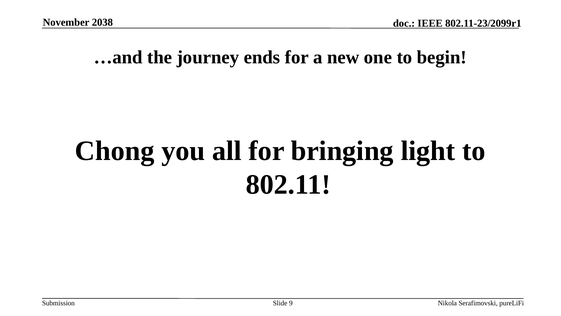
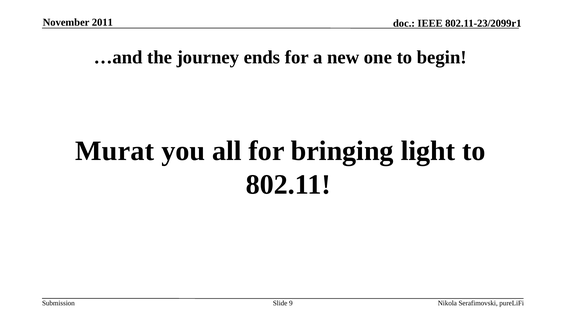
2038: 2038 -> 2011
Chong: Chong -> Murat
